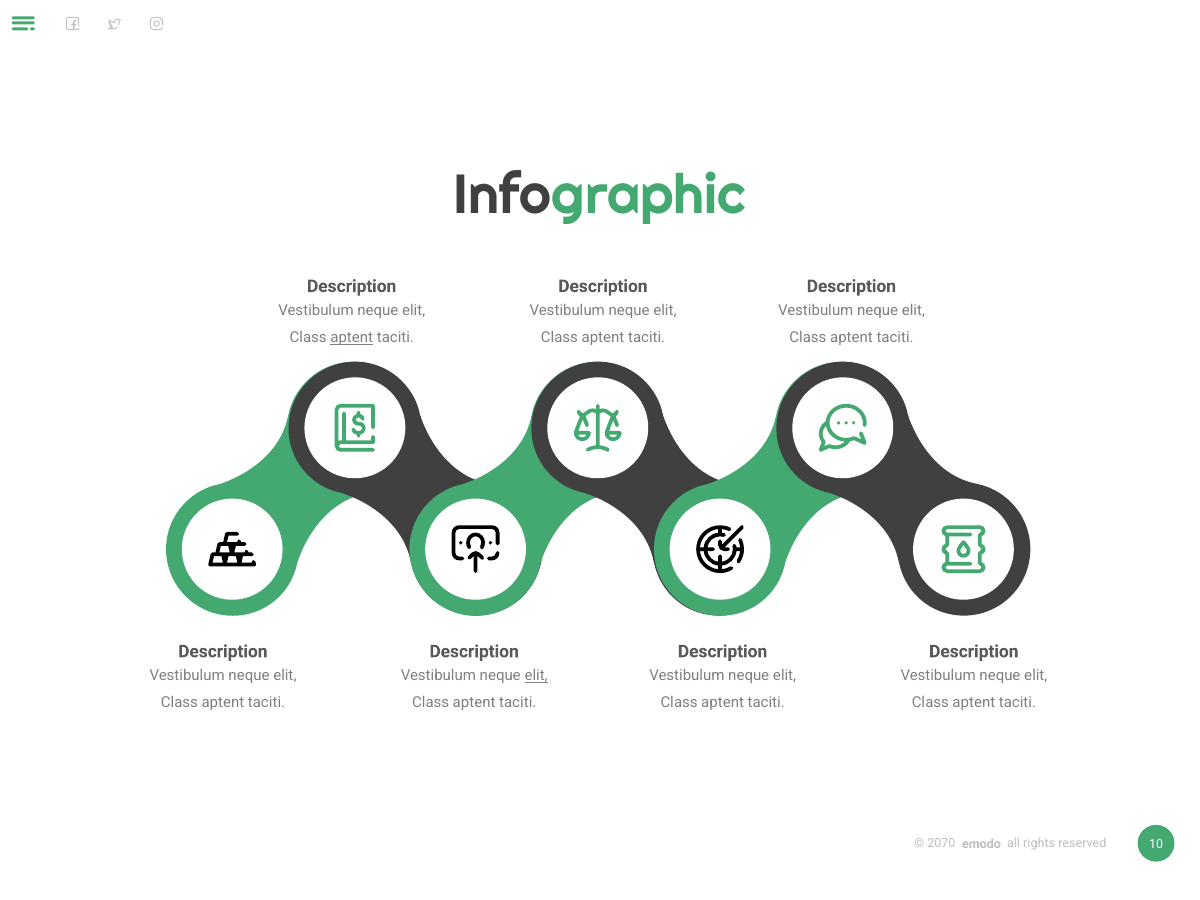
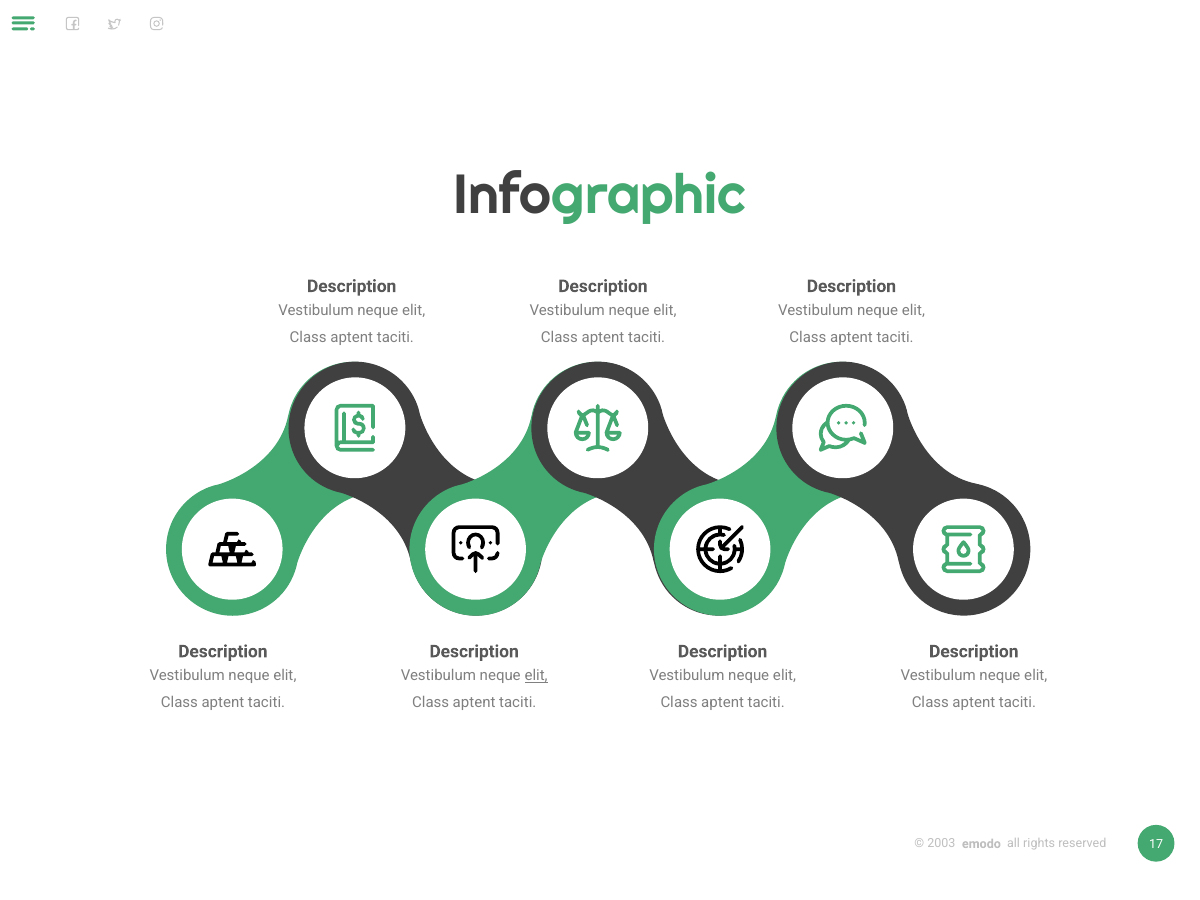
aptent at (352, 338) underline: present -> none
2070: 2070 -> 2003
10: 10 -> 17
